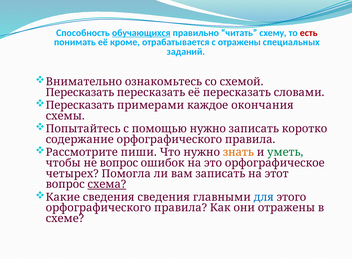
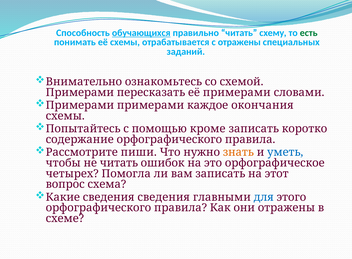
есть colour: red -> green
её кроме: кроме -> схемы
Пересказать at (80, 93): Пересказать -> Примерами
её пересказать: пересказать -> примерами
Пересказать at (80, 105): Пересказать -> Примерами
помощью нужно: нужно -> кроме
уметь colour: green -> blue
не вопрос: вопрос -> читать
схема underline: present -> none
